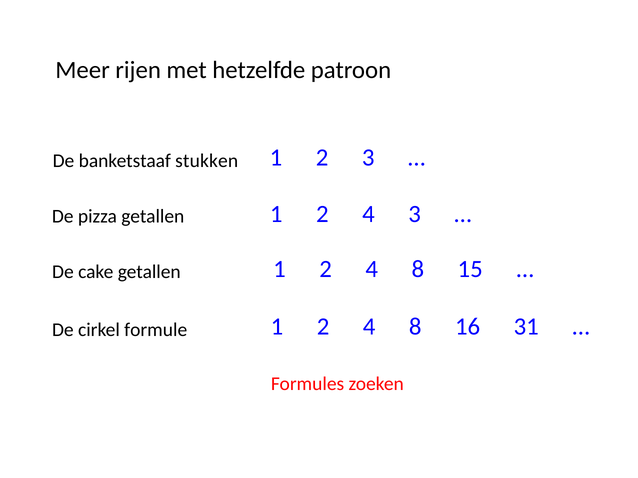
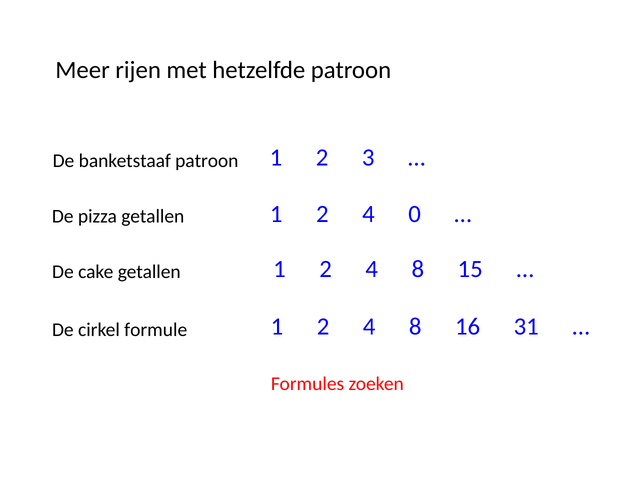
banketstaaf stukken: stukken -> patroon
4 3: 3 -> 0
